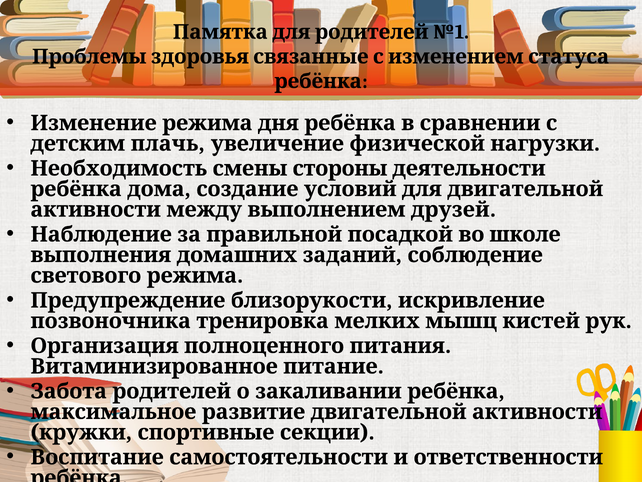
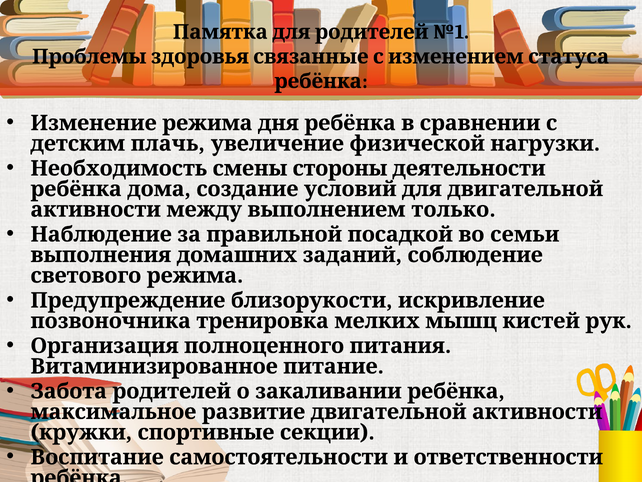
друзей: друзей -> только
школе: школе -> семьи
